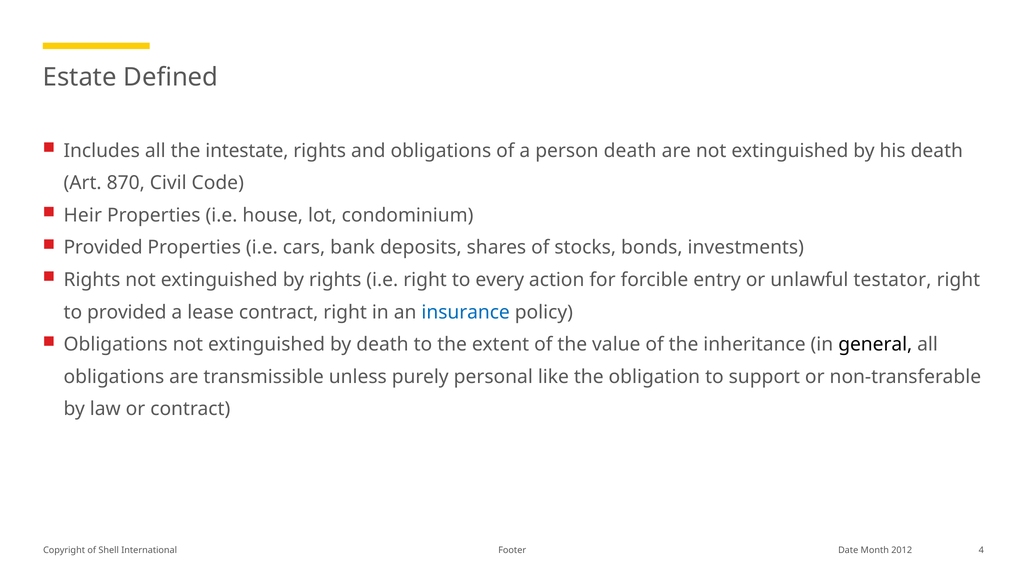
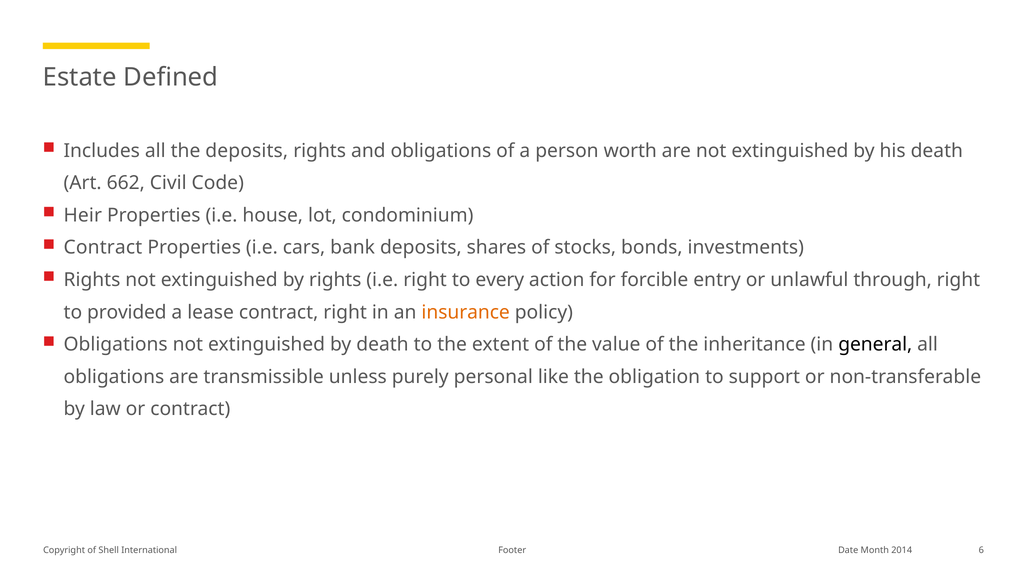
the intestate: intestate -> deposits
person death: death -> worth
870: 870 -> 662
Provided at (103, 248): Provided -> Contract
testator: testator -> through
insurance colour: blue -> orange
2012: 2012 -> 2014
4: 4 -> 6
